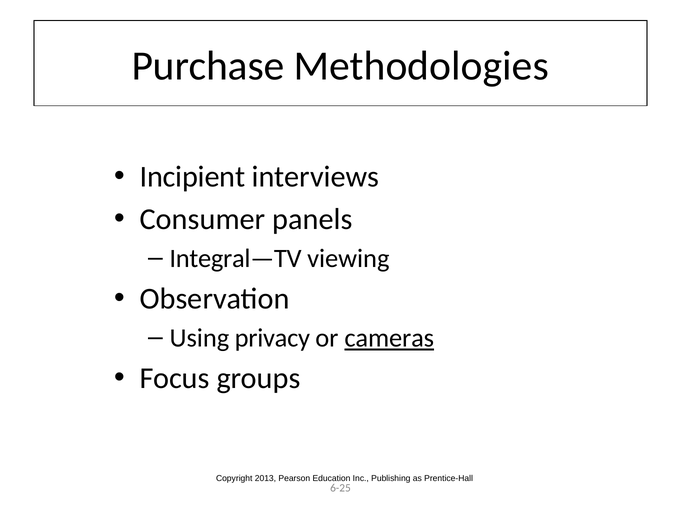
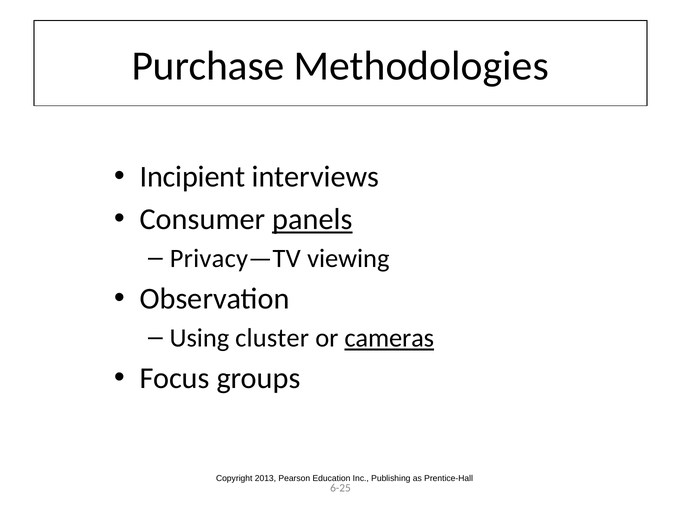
panels underline: none -> present
Integral—TV: Integral—TV -> Privacy—TV
privacy: privacy -> cluster
